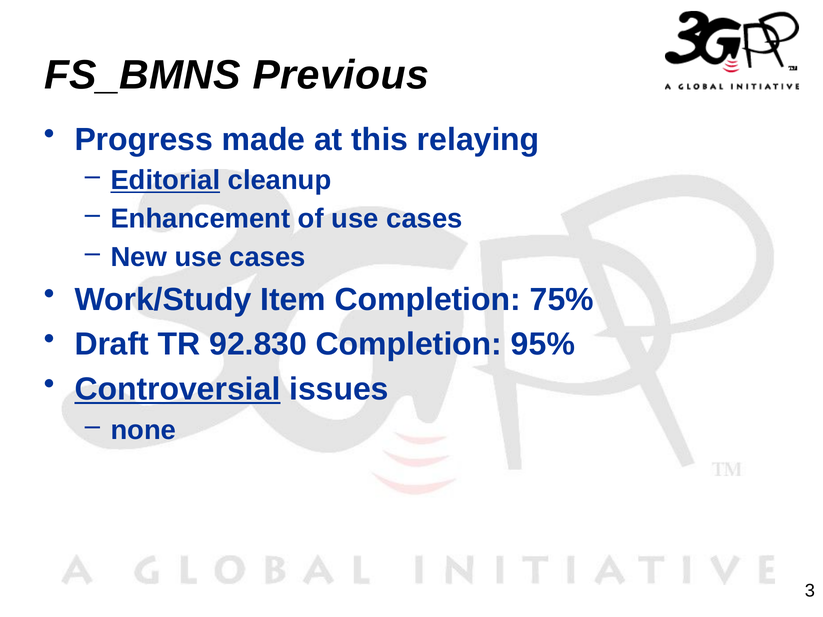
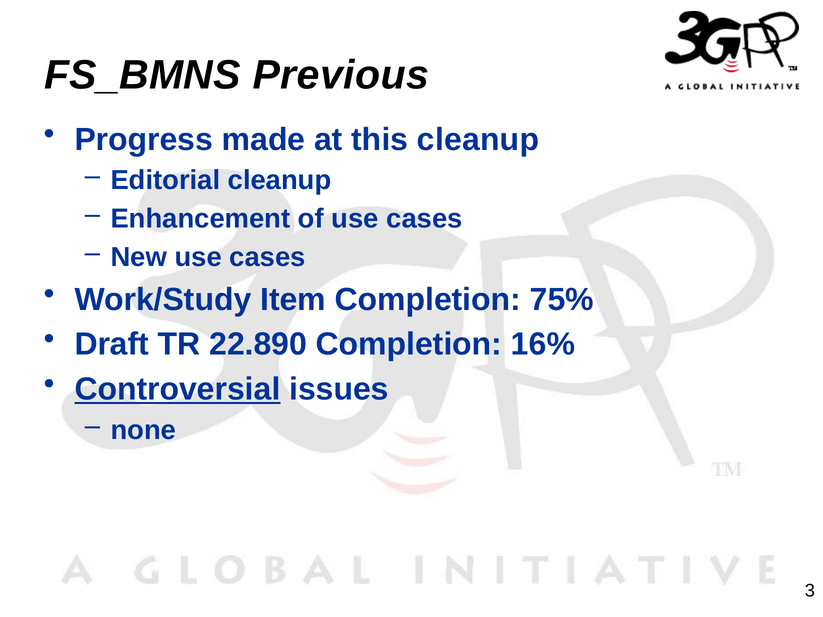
this relaying: relaying -> cleanup
Editorial underline: present -> none
92.830: 92.830 -> 22.890
95%: 95% -> 16%
